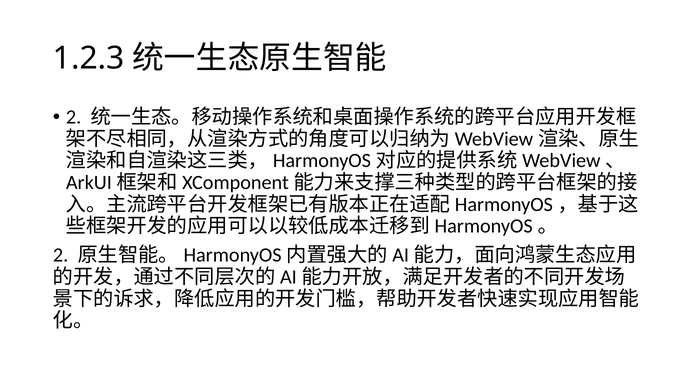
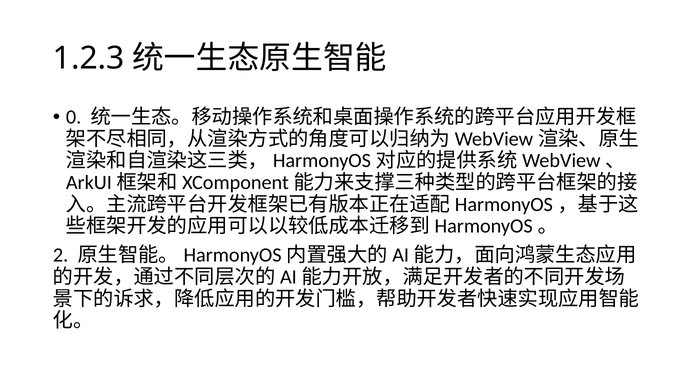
2 at (74, 117): 2 -> 0
